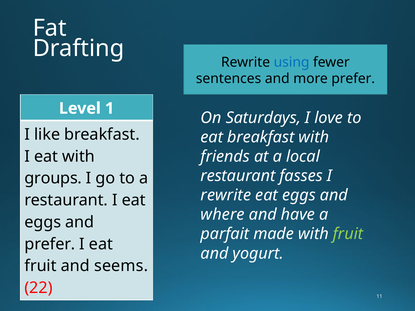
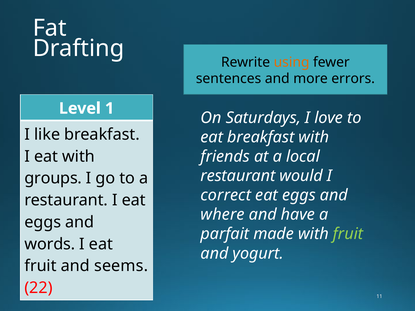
using colour: blue -> orange
more prefer: prefer -> errors
fasses: fasses -> would
rewrite at (226, 195): rewrite -> correct
prefer at (50, 244): prefer -> words
